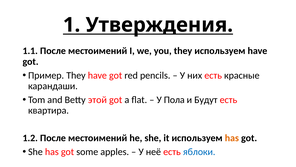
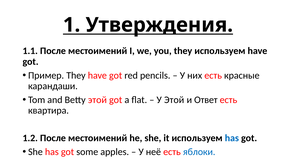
У Пола: Пола -> Этой
Будут: Будут -> Ответ
has at (232, 138) colour: orange -> blue
